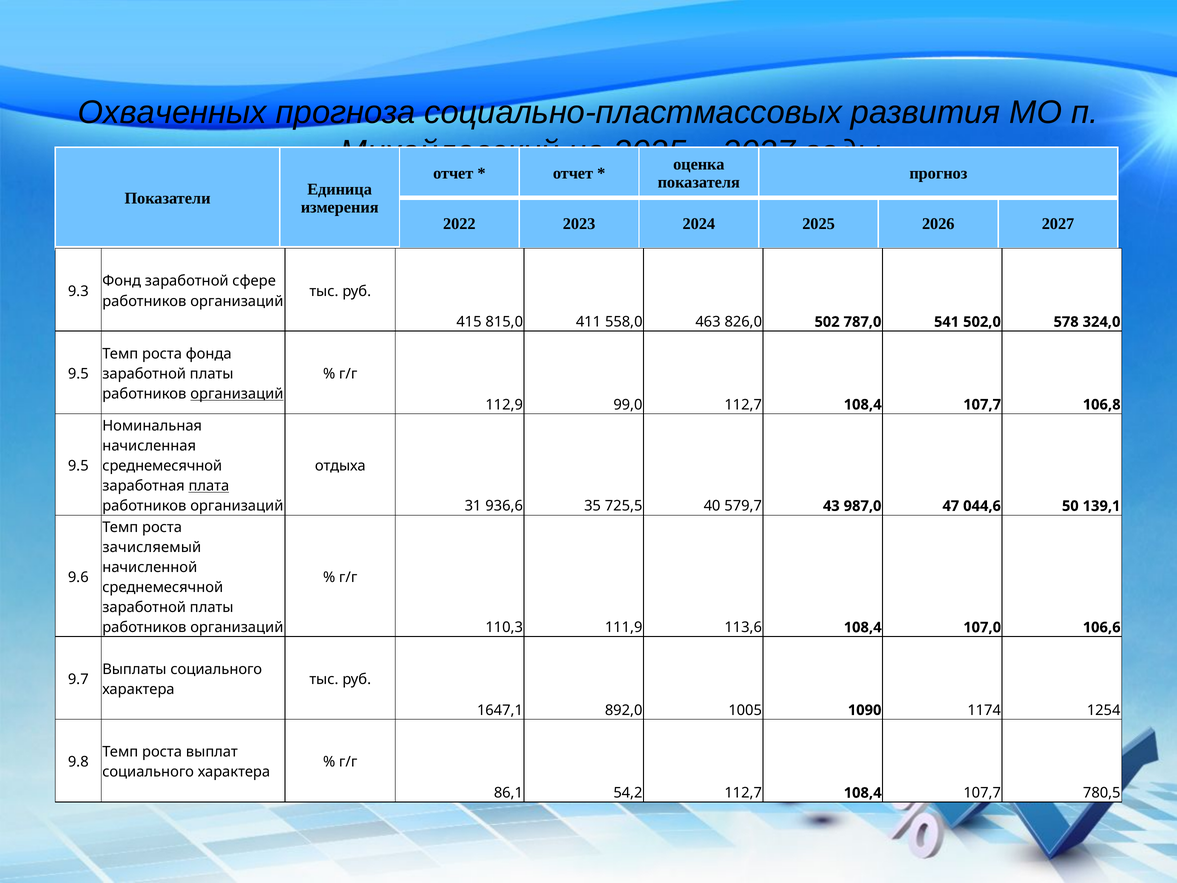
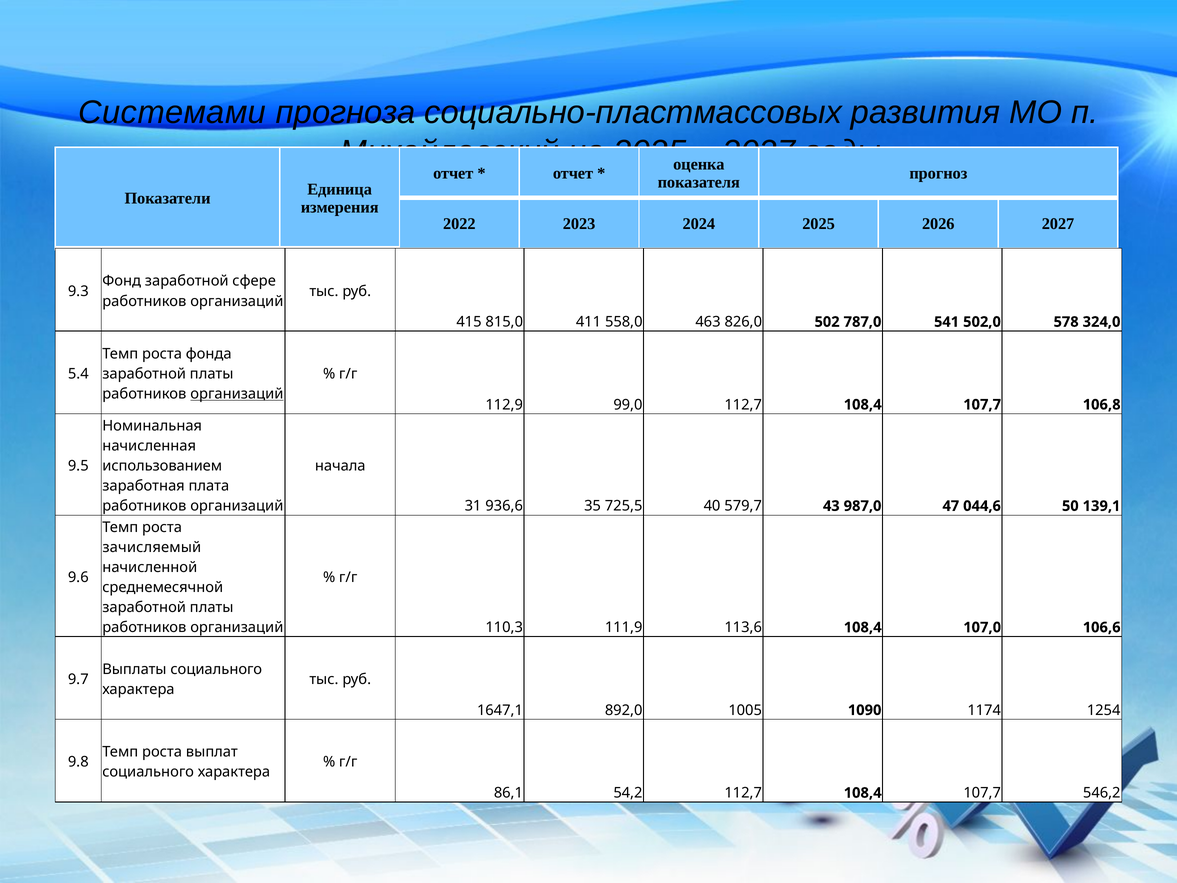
Охваченных: Охваченных -> Системами
9.5 at (78, 374): 9.5 -> 5.4
среднемесячной at (162, 466): среднемесячной -> использованием
отдыха: отдыха -> начала
плата underline: present -> none
780,5: 780,5 -> 546,2
